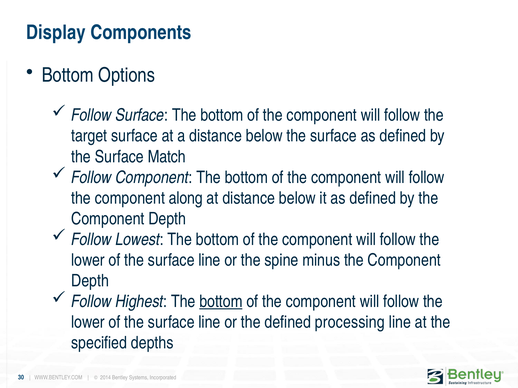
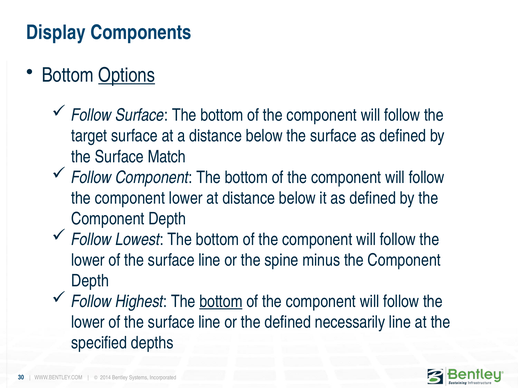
Options underline: none -> present
component along: along -> lower
processing: processing -> necessarily
